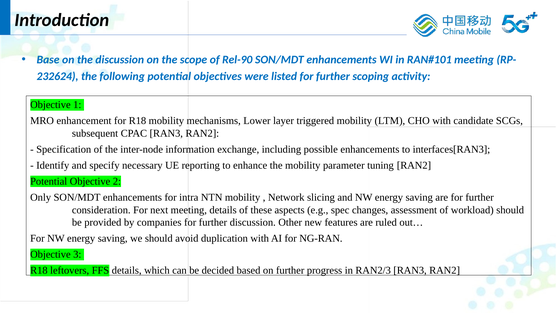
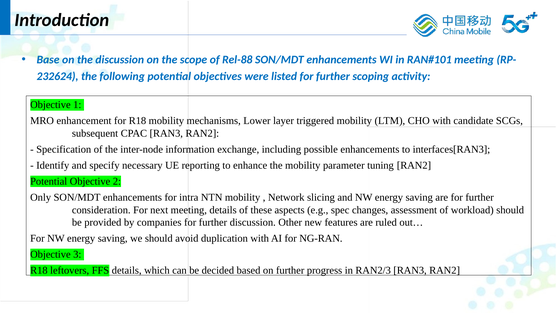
Rel-90: Rel-90 -> Rel-88
